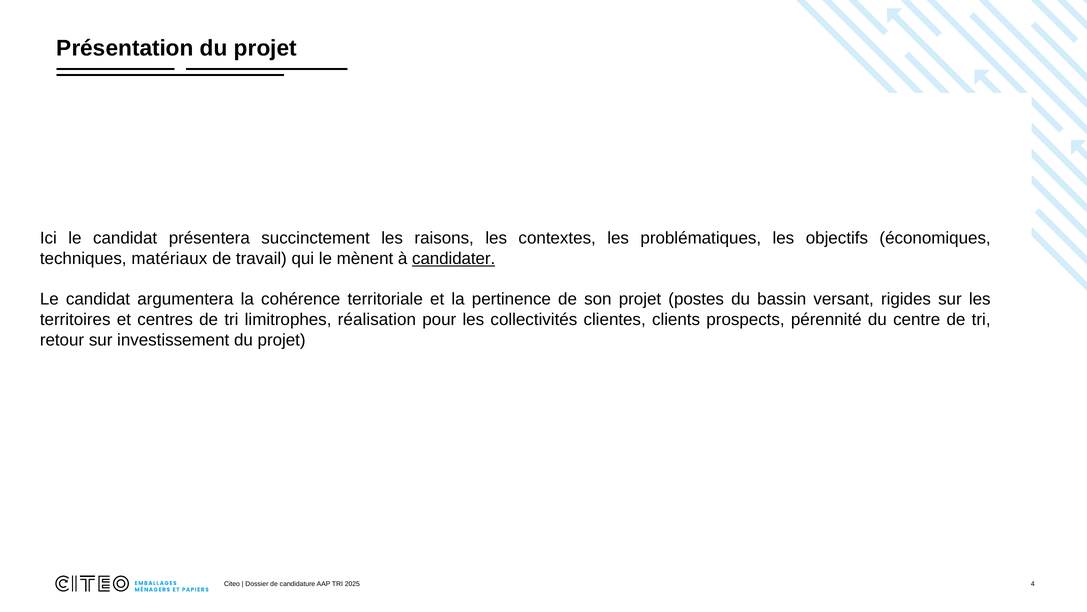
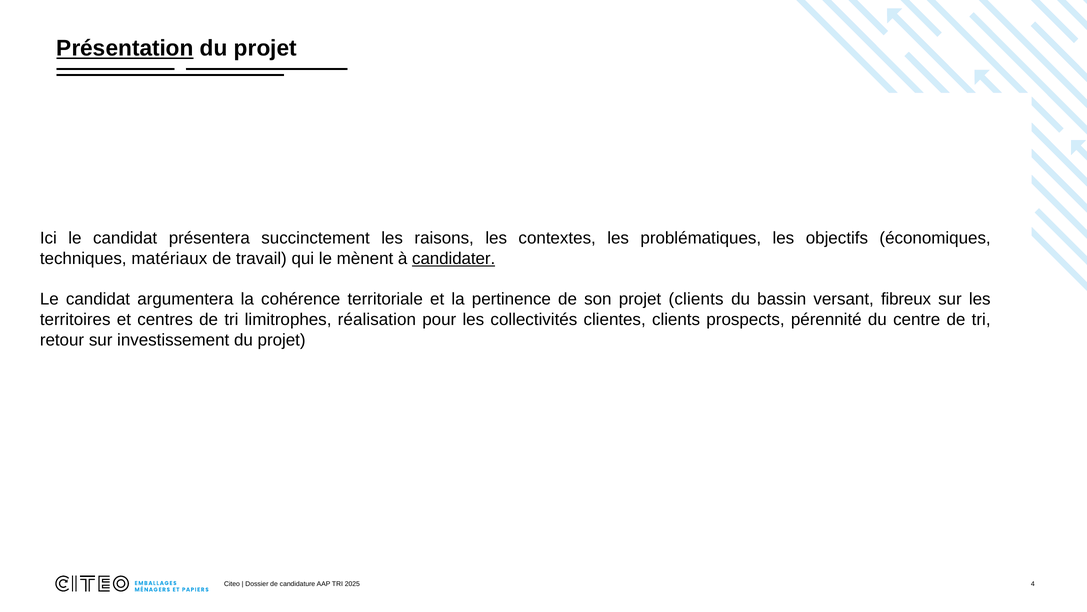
Présentation underline: none -> present
projet postes: postes -> clients
rigides: rigides -> fibreux
